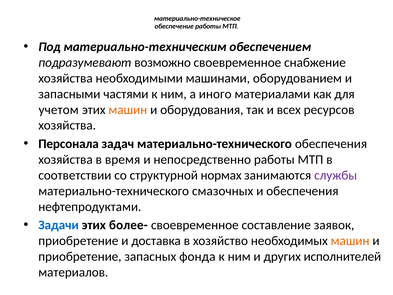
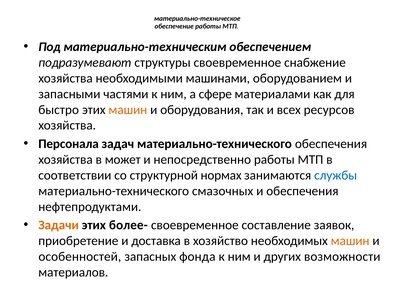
возможно: возможно -> структуры
иного: иного -> сфере
учетом: учетом -> быстро
время: время -> может
службы colour: purple -> blue
Задачи colour: blue -> orange
приобретение at (80, 256): приобретение -> особенностей
исполнителей: исполнителей -> возможности
